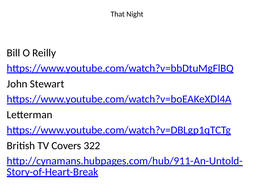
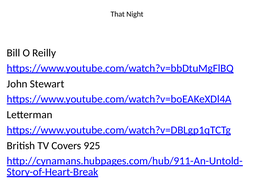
322: 322 -> 925
